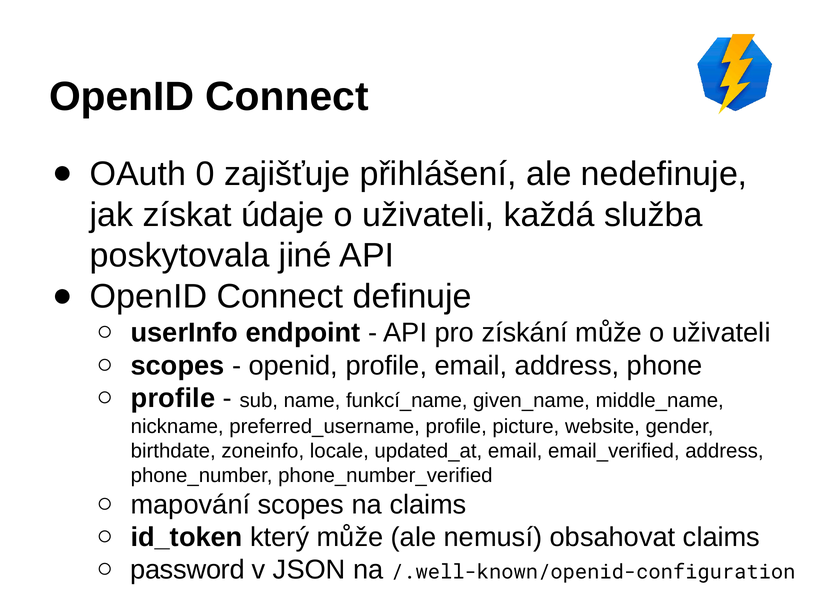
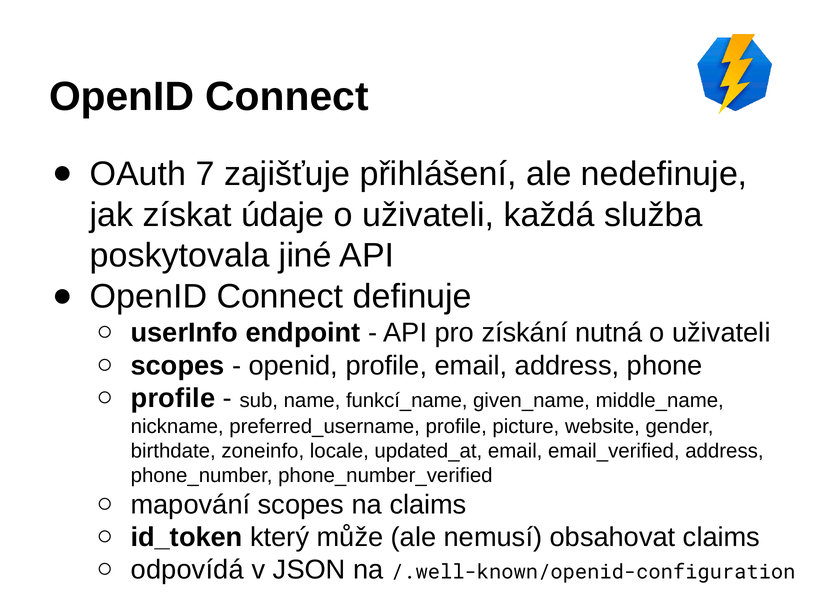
0: 0 -> 7
získání může: může -> nutná
password: password -> odpovídá
